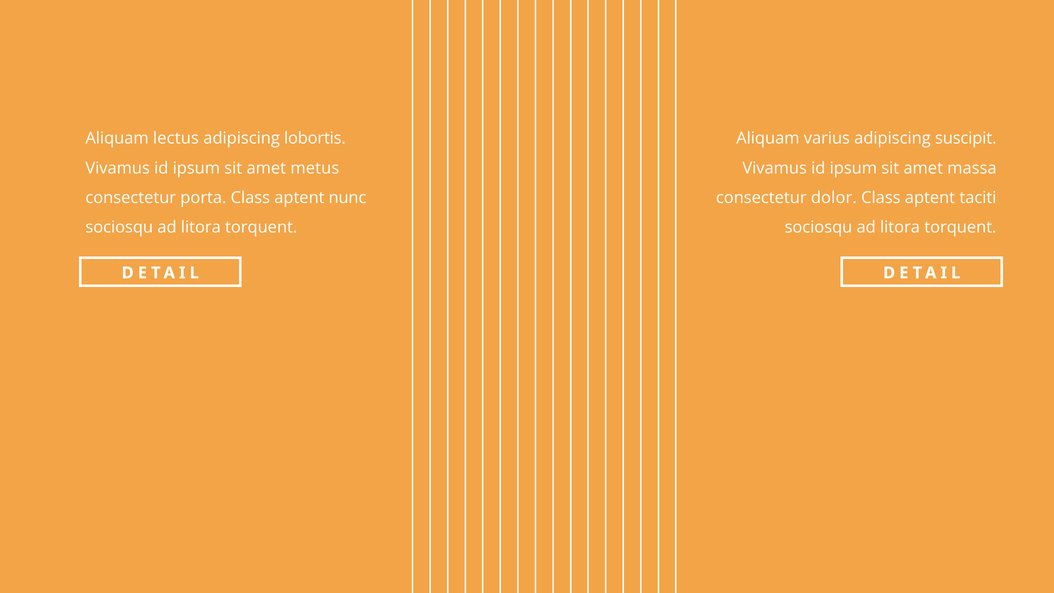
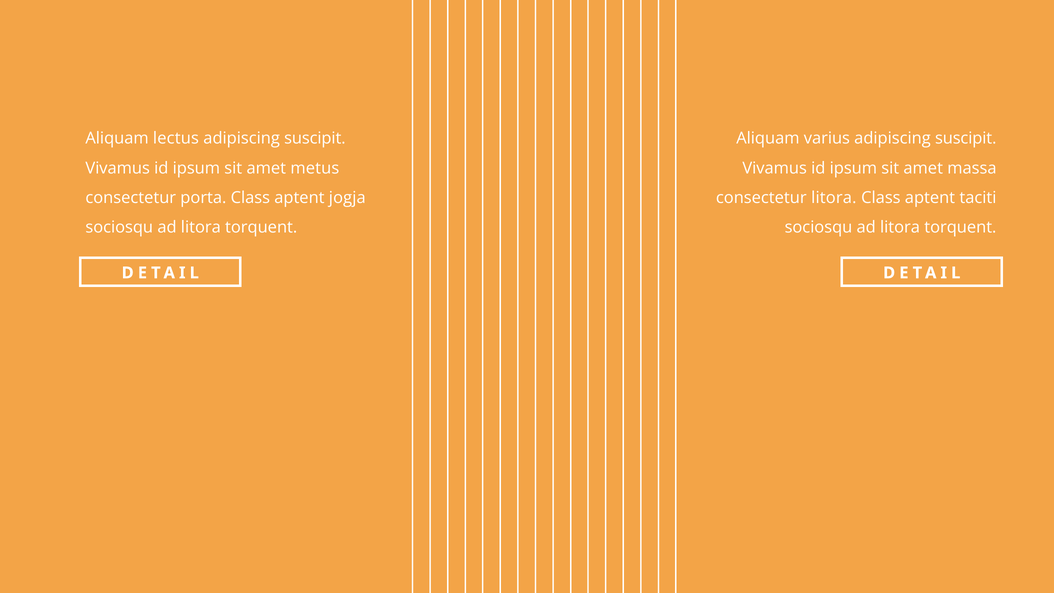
lobortis at (315, 139): lobortis -> suscipit
nunc: nunc -> jogja
consectetur dolor: dolor -> litora
